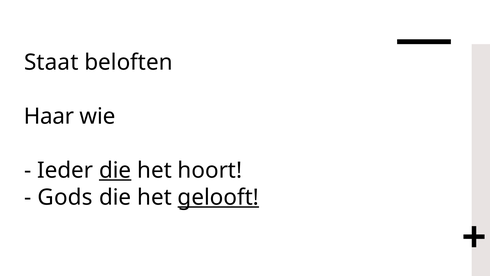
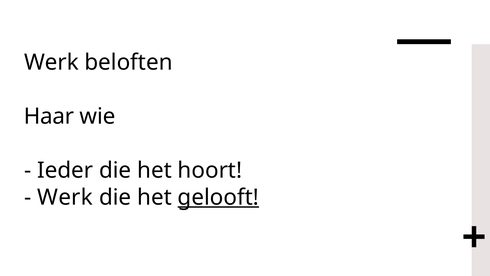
Staat at (51, 62): Staat -> Werk
die at (115, 170) underline: present -> none
Gods at (65, 197): Gods -> Werk
